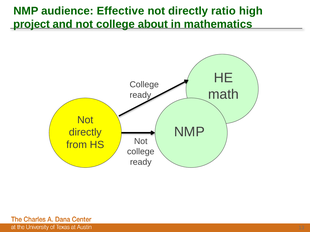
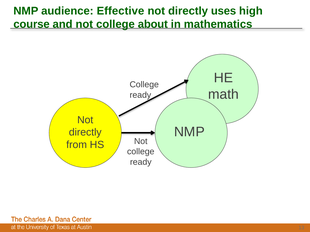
ratio: ratio -> uses
project: project -> course
